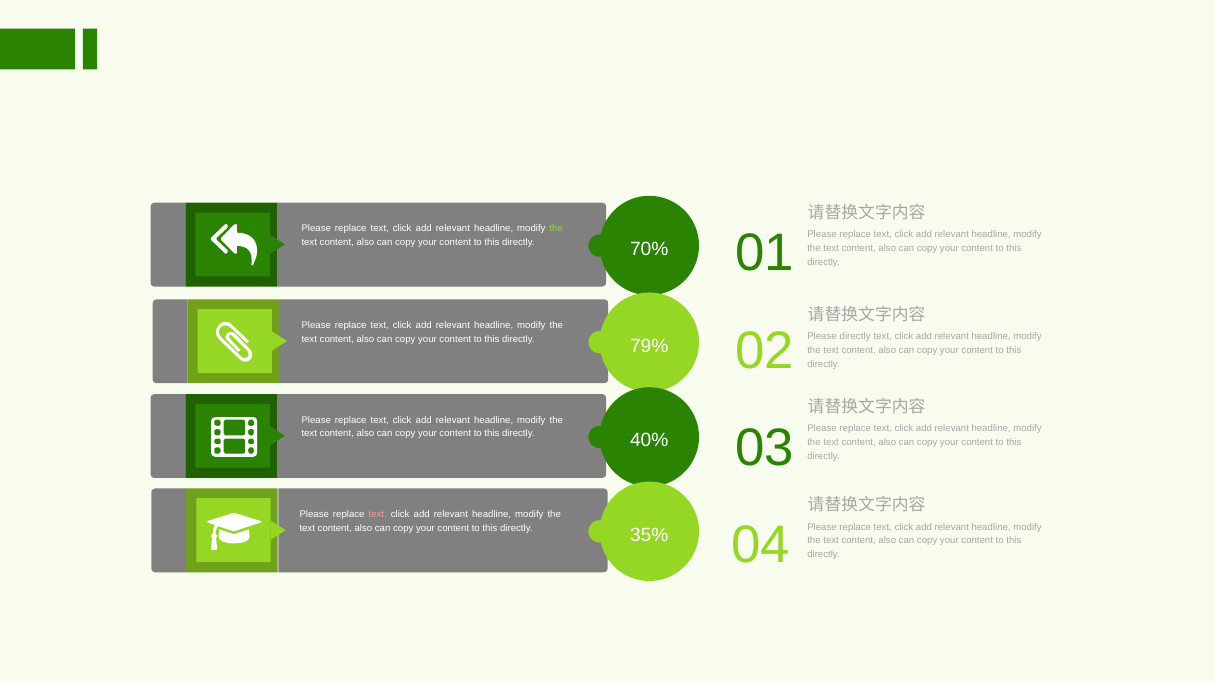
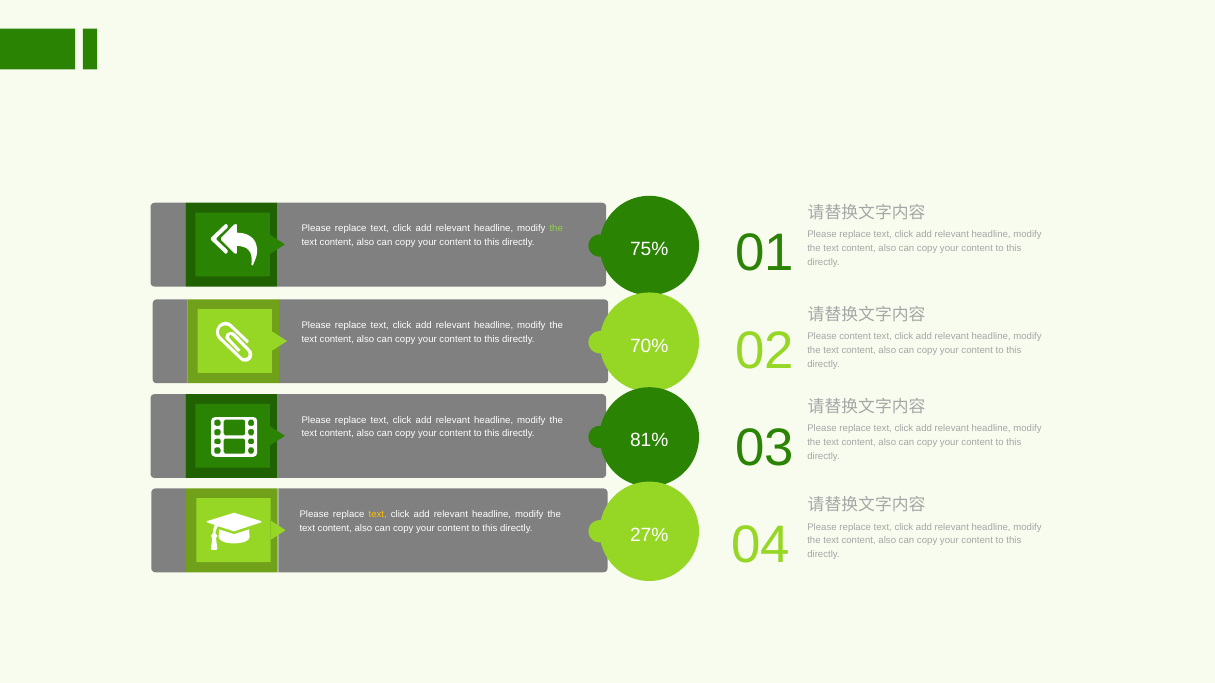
70%: 70% -> 75%
Please directly: directly -> content
79%: 79% -> 70%
40%: 40% -> 81%
text at (378, 515) colour: pink -> yellow
35%: 35% -> 27%
